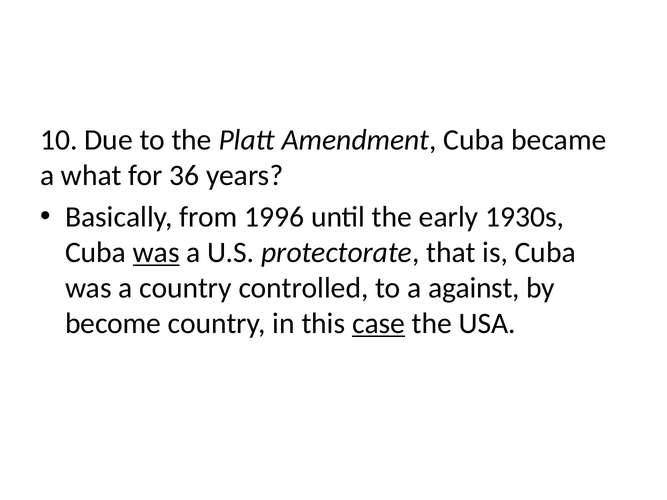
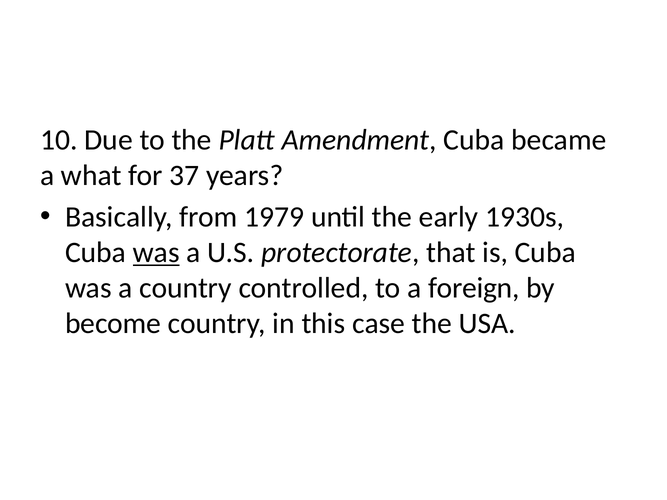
36: 36 -> 37
1996: 1996 -> 1979
against: against -> foreign
case underline: present -> none
